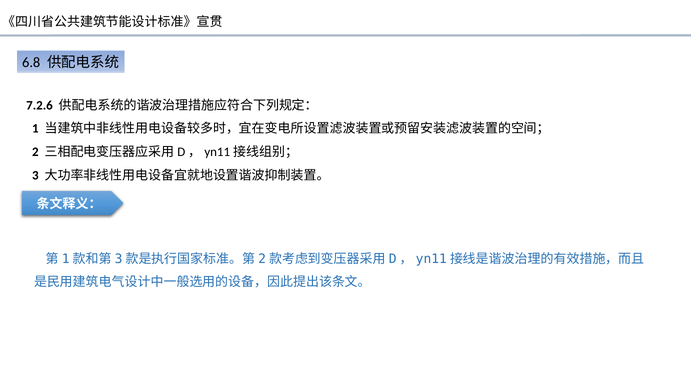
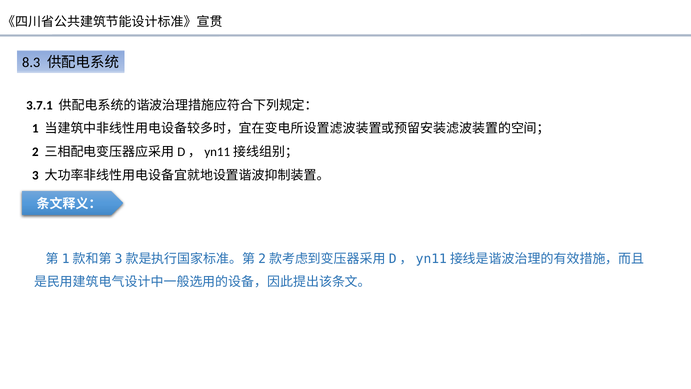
6.8: 6.8 -> 8.3
7.2.6: 7.2.6 -> 3.7.1
